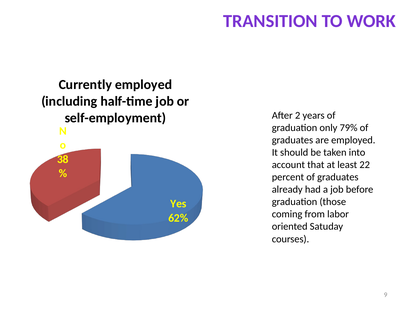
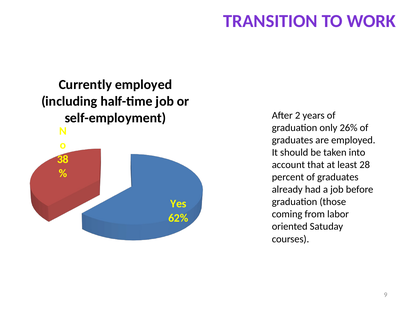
79%: 79% -> 26%
22: 22 -> 28
